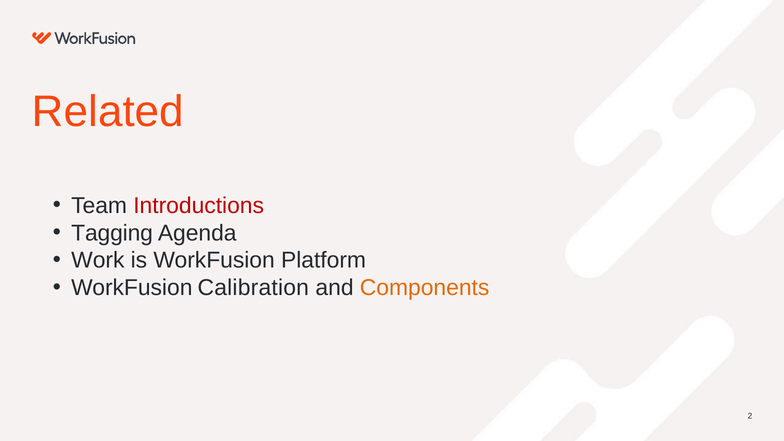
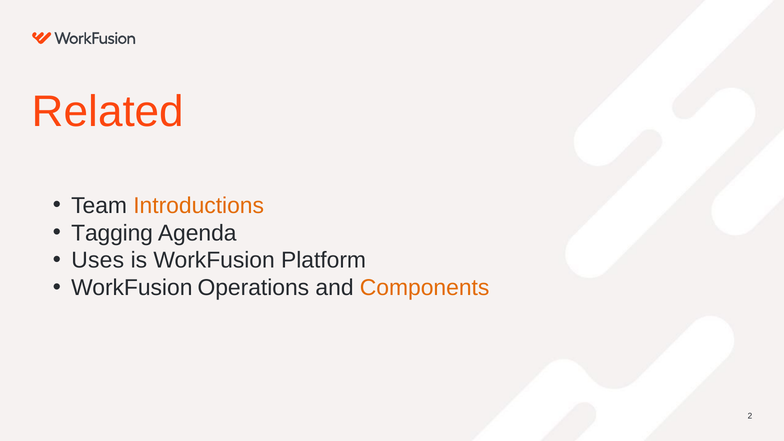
Introductions colour: red -> orange
Work: Work -> Uses
Calibration: Calibration -> Operations
